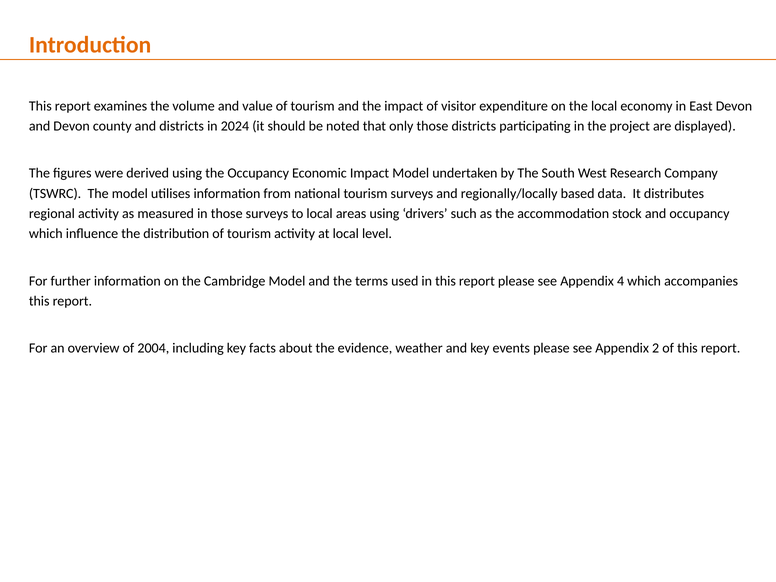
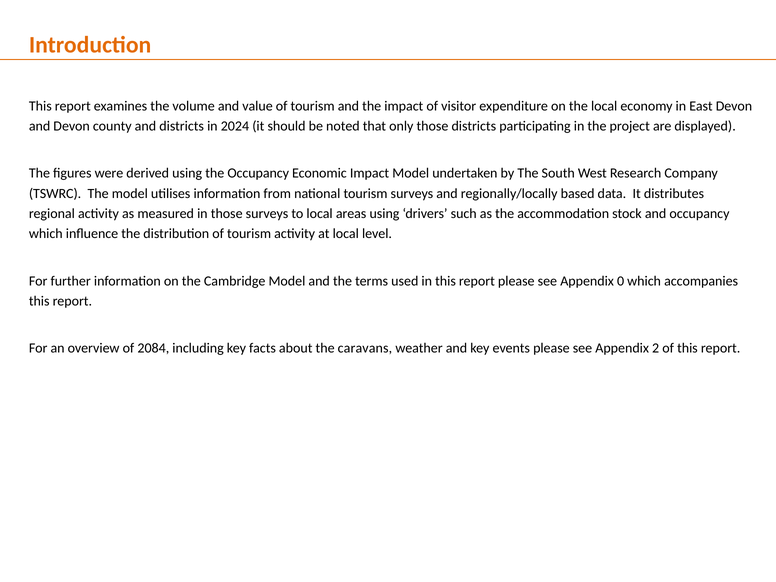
4: 4 -> 0
2004: 2004 -> 2084
evidence: evidence -> caravans
